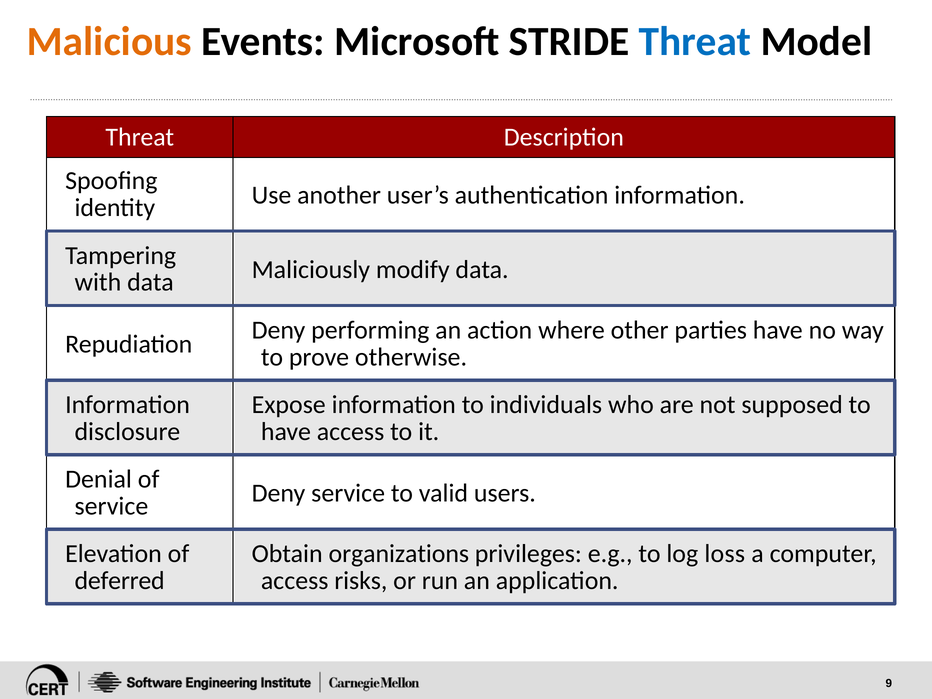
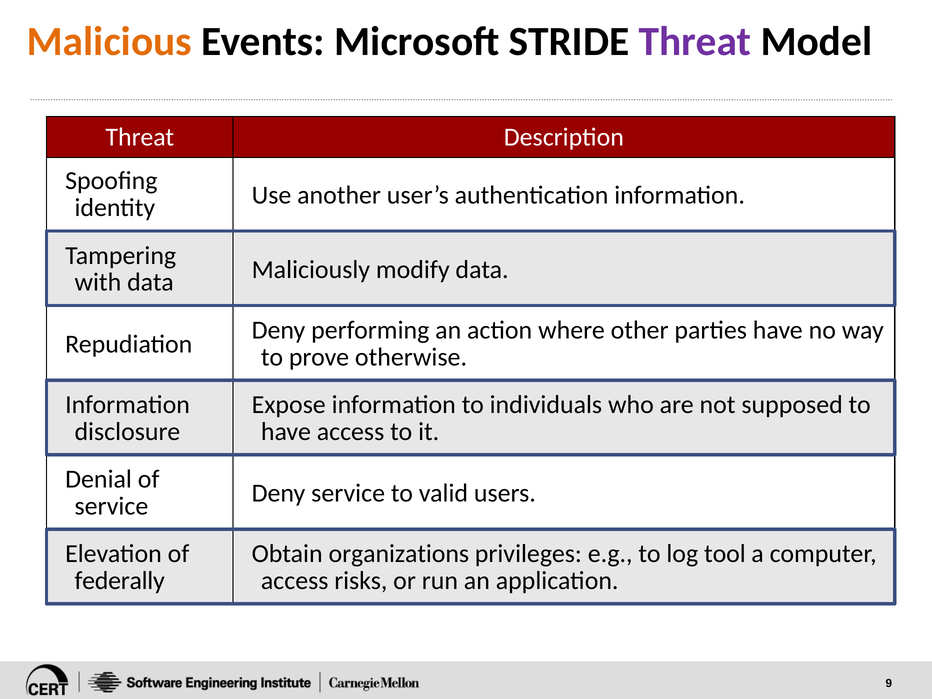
Threat at (695, 41) colour: blue -> purple
loss: loss -> tool
deferred: deferred -> federally
